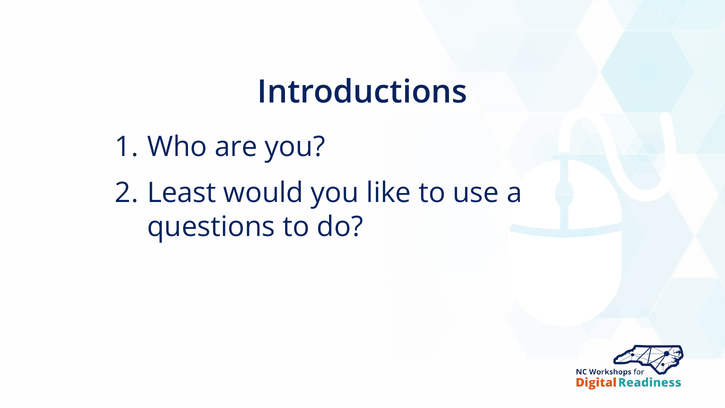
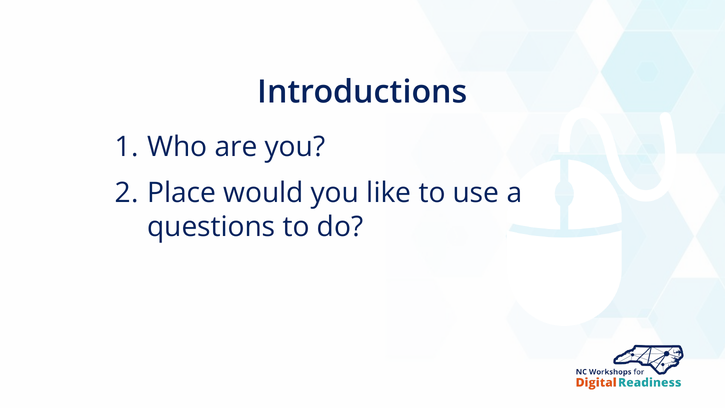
Least: Least -> Place
